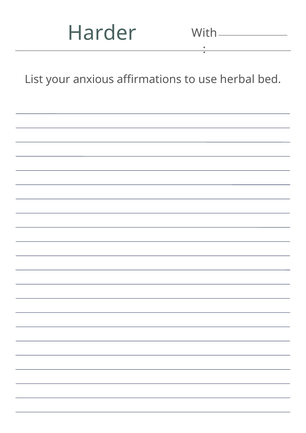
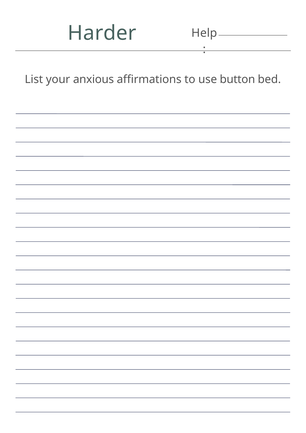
With: With -> Help
herbal: herbal -> button
